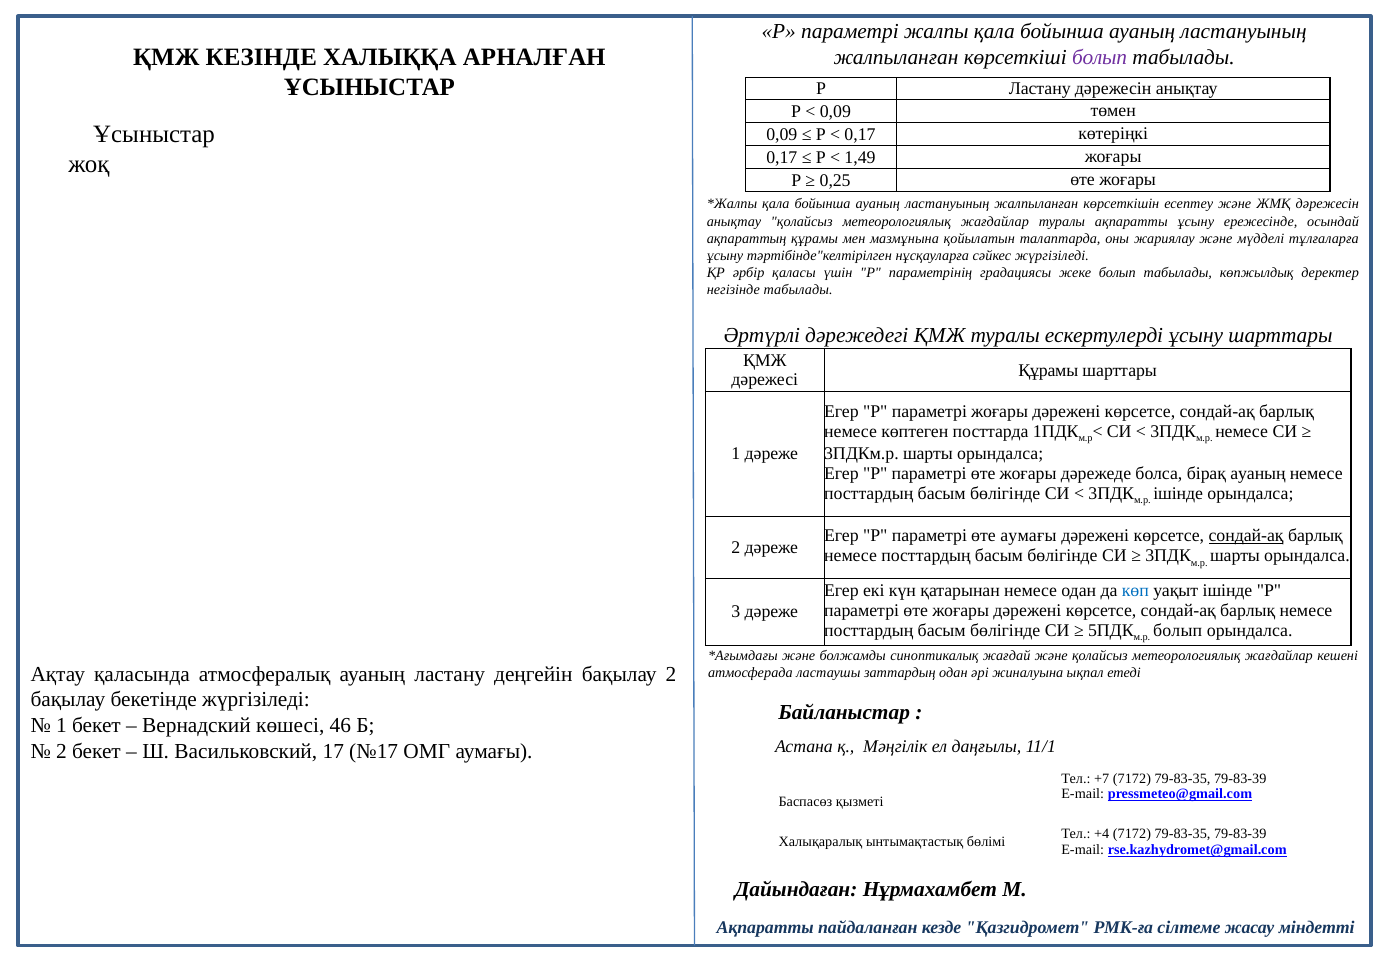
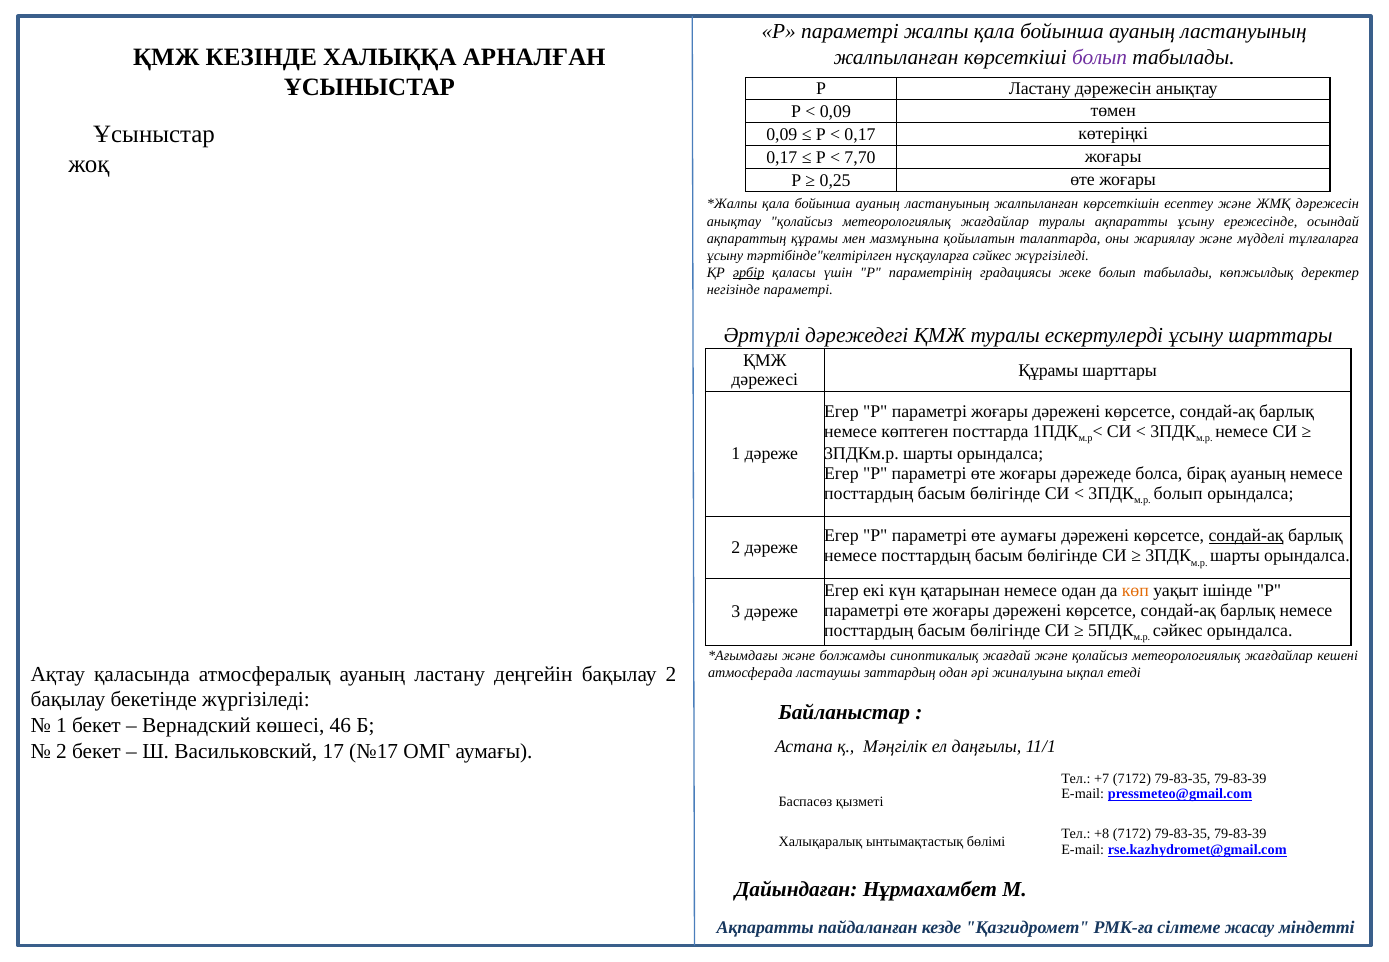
1,49: 1,49 -> 7,70
әрбір underline: none -> present
негізінде табылады: табылады -> параметрі
ішінде at (1178, 493): ішінде -> болып
көп colour: blue -> orange
болып at (1178, 630): болып -> сәйкес
+4: +4 -> +8
